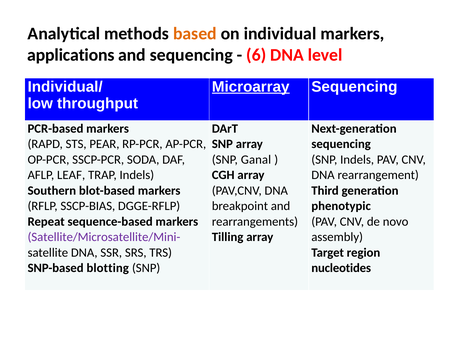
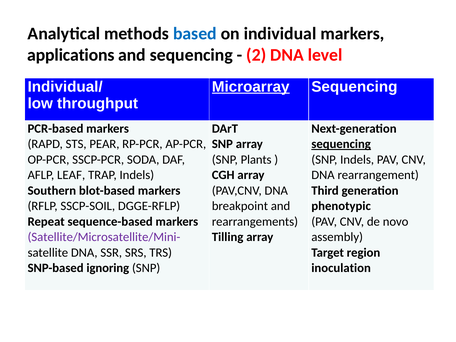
based colour: orange -> blue
6: 6 -> 2
sequencing at (341, 144) underline: none -> present
Ganal: Ganal -> Plants
SSCP-BIAS: SSCP-BIAS -> SSCP-SOIL
blotting: blotting -> ignoring
nucleotides: nucleotides -> inoculation
